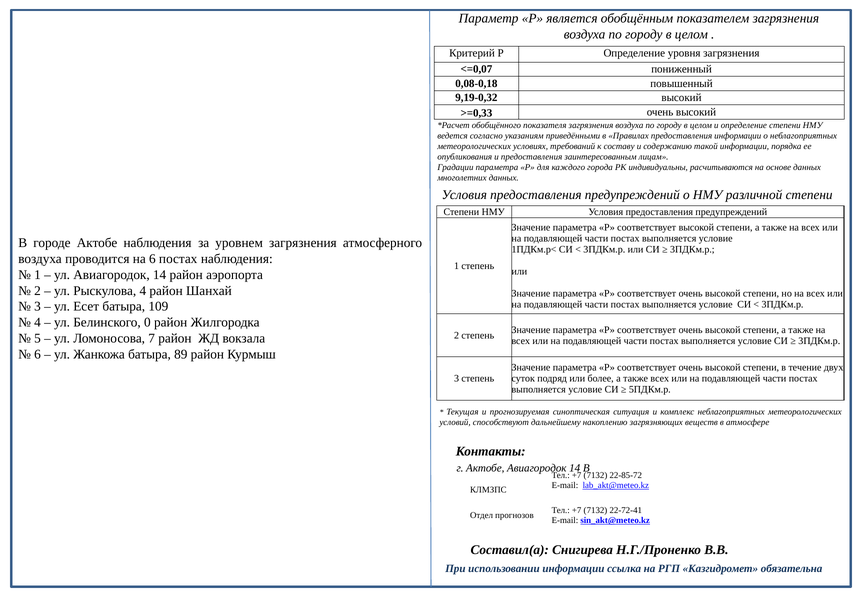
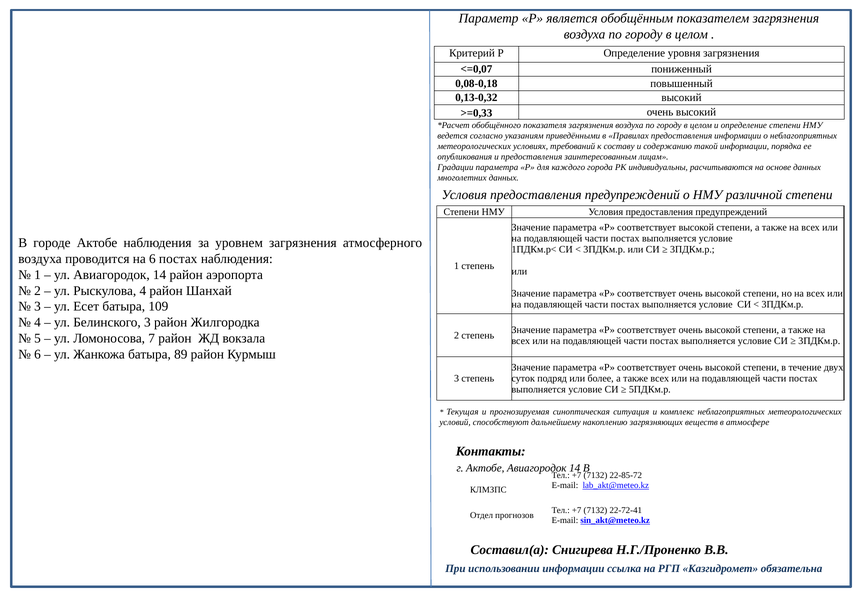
9,19-0,32: 9,19-0,32 -> 0,13-0,32
Белинского 0: 0 -> 3
